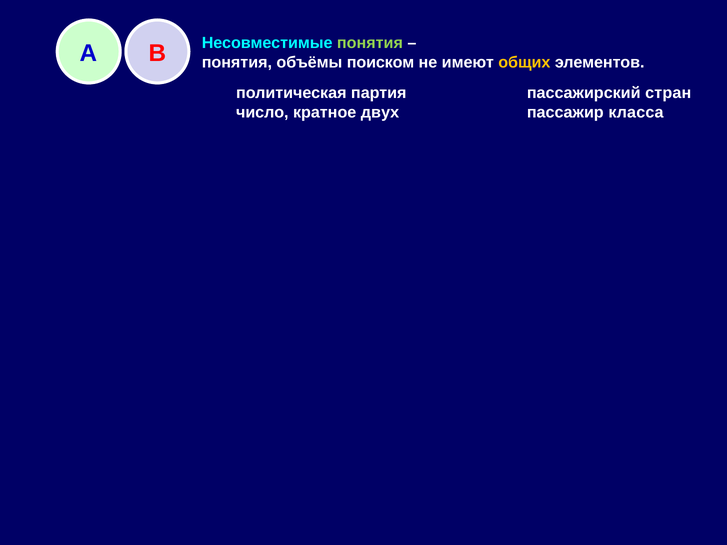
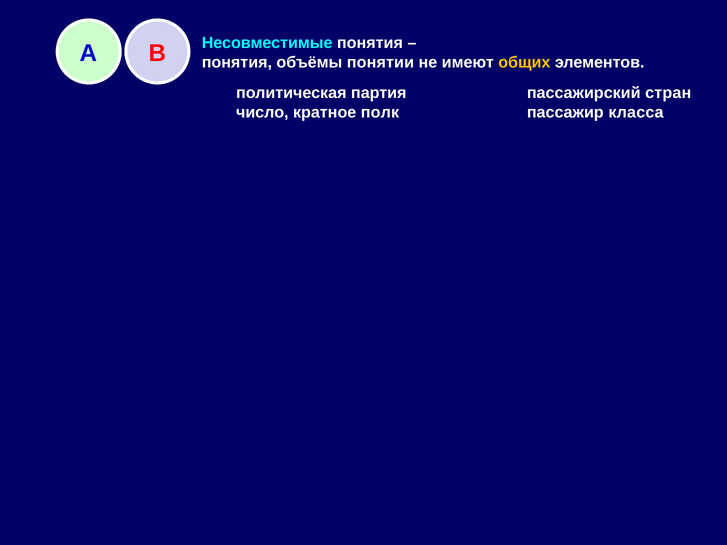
понятия at (370, 43) colour: light green -> white
поиском: поиском -> понятии
двух: двух -> полк
